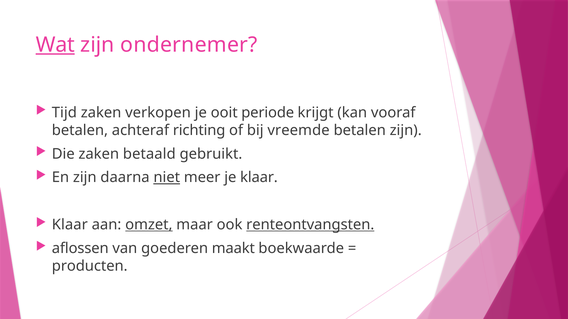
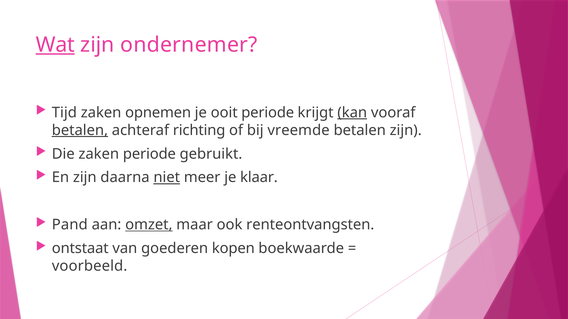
verkopen: verkopen -> opnemen
kan underline: none -> present
betalen at (80, 130) underline: none -> present
zaken betaald: betaald -> periode
Klaar at (70, 225): Klaar -> Pand
renteontvangsten underline: present -> none
aflossen: aflossen -> ontstaat
maakt: maakt -> kopen
producten: producten -> voorbeeld
